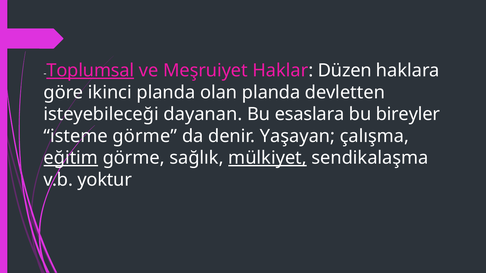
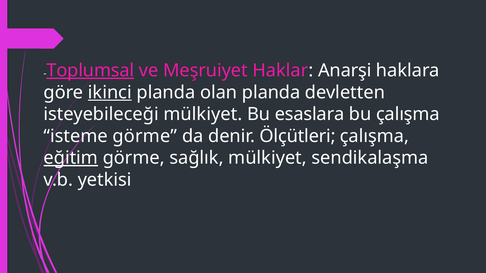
Düzen: Düzen -> Anarşi
ikinci underline: none -> present
isteyebileceği dayanan: dayanan -> mülkiyet
bu bireyler: bireyler -> çalışma
Yaşayan: Yaşayan -> Ölçütleri
mülkiyet at (268, 158) underline: present -> none
yoktur: yoktur -> yetkisi
